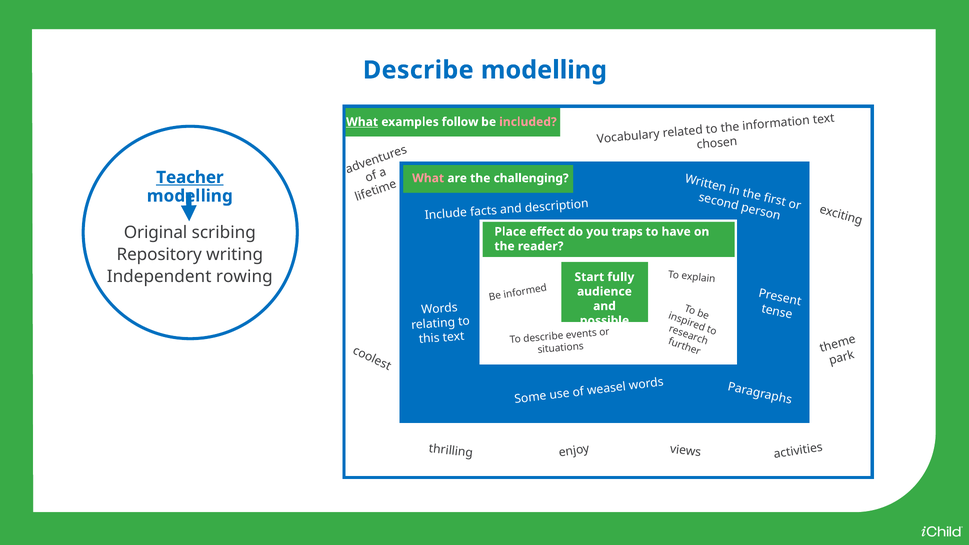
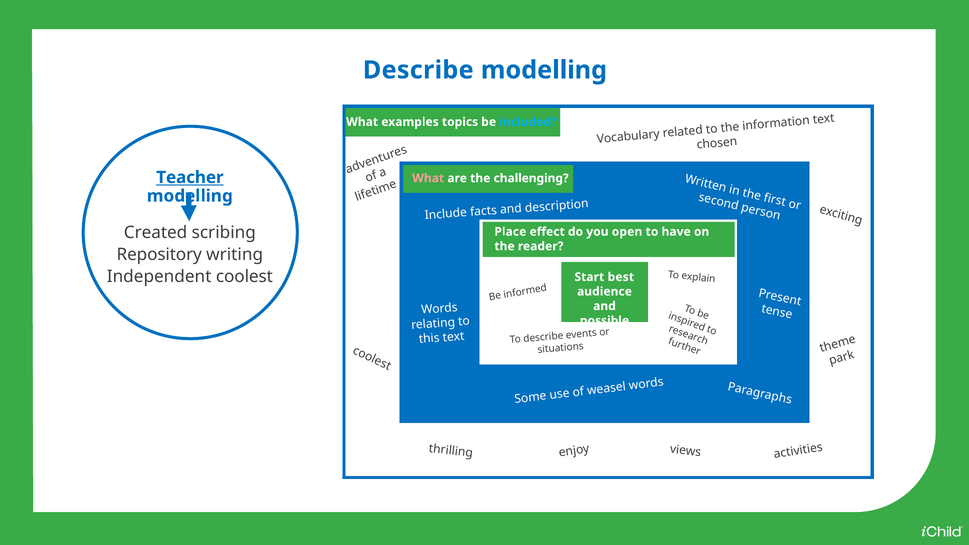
What at (362, 122) underline: present -> none
follow: follow -> topics
included colour: pink -> light blue
Original: Original -> Created
traps: traps -> open
rowing: rowing -> coolest
fully: fully -> best
